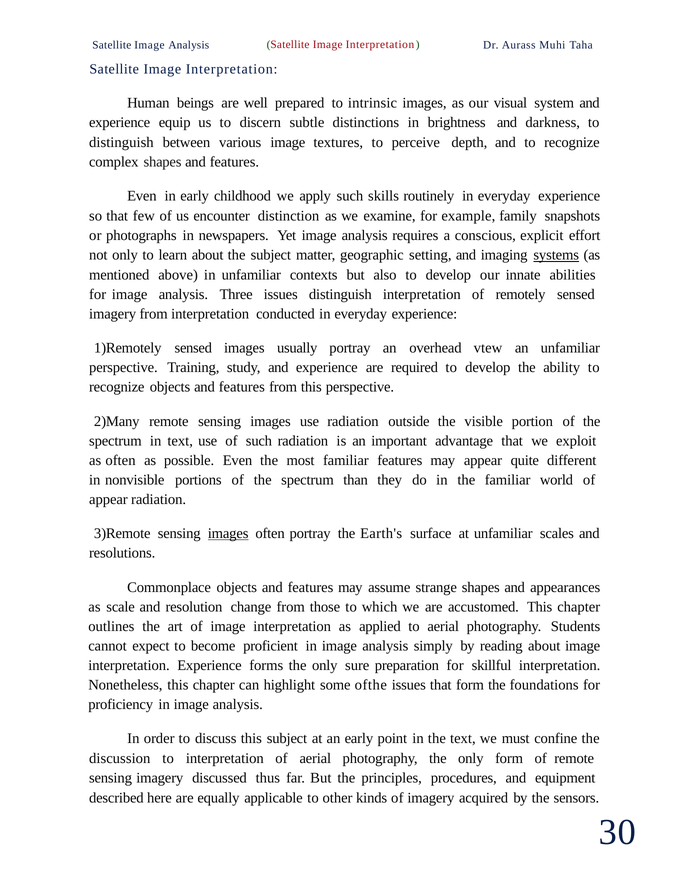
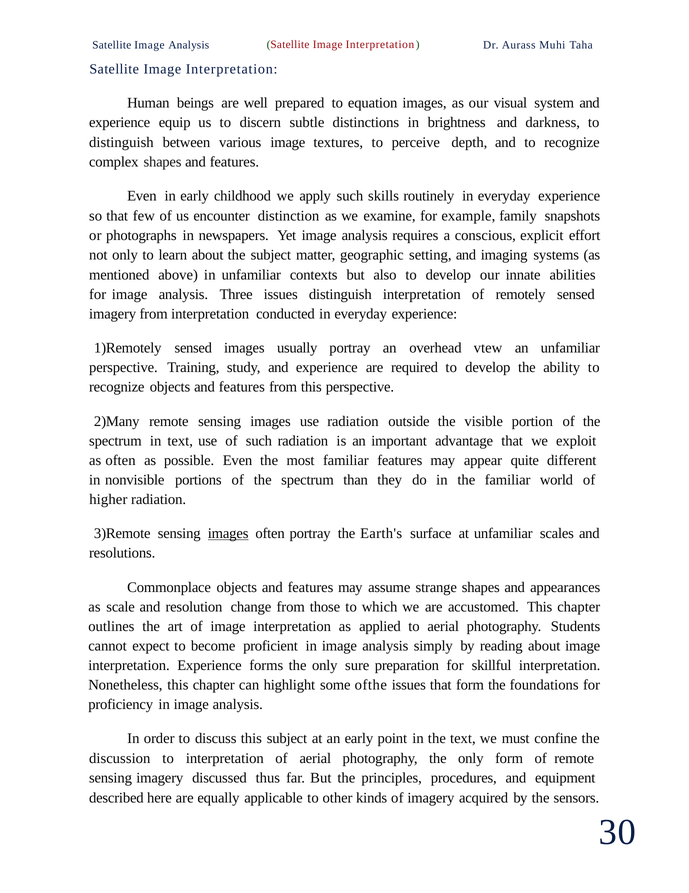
intrinsic: intrinsic -> equation
systems underline: present -> none
appear at (108, 499): appear -> higher
